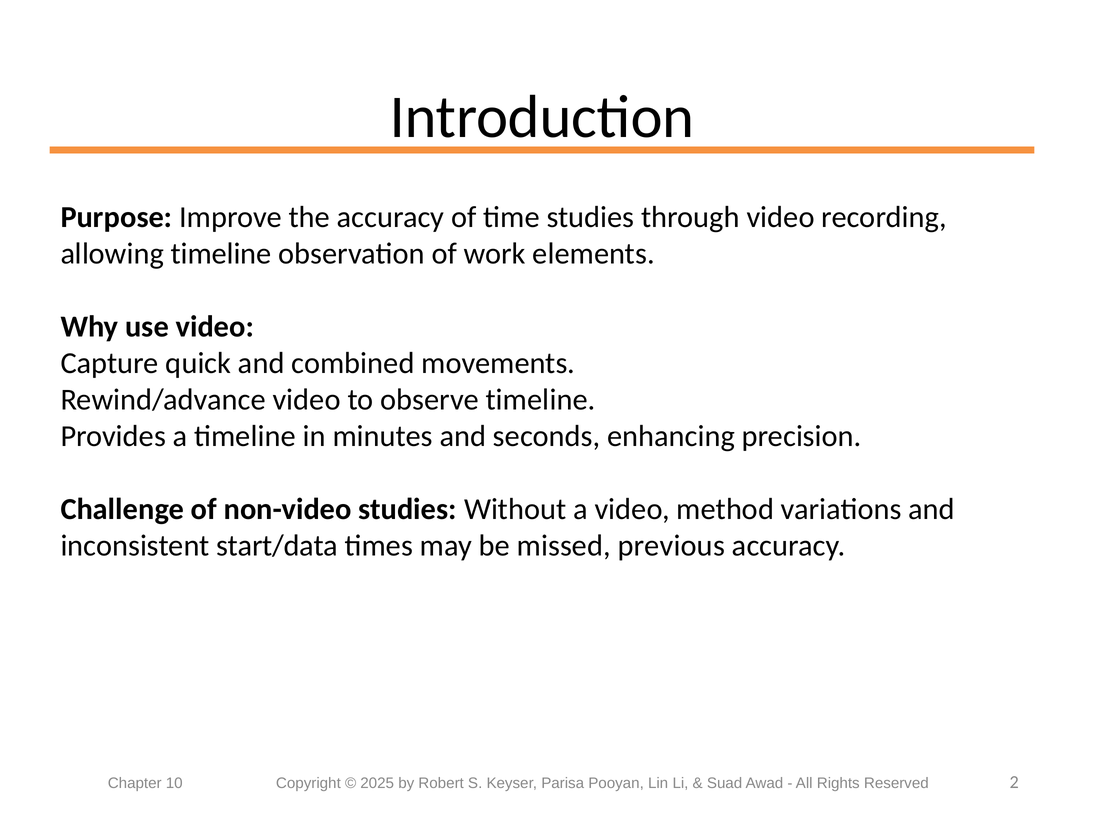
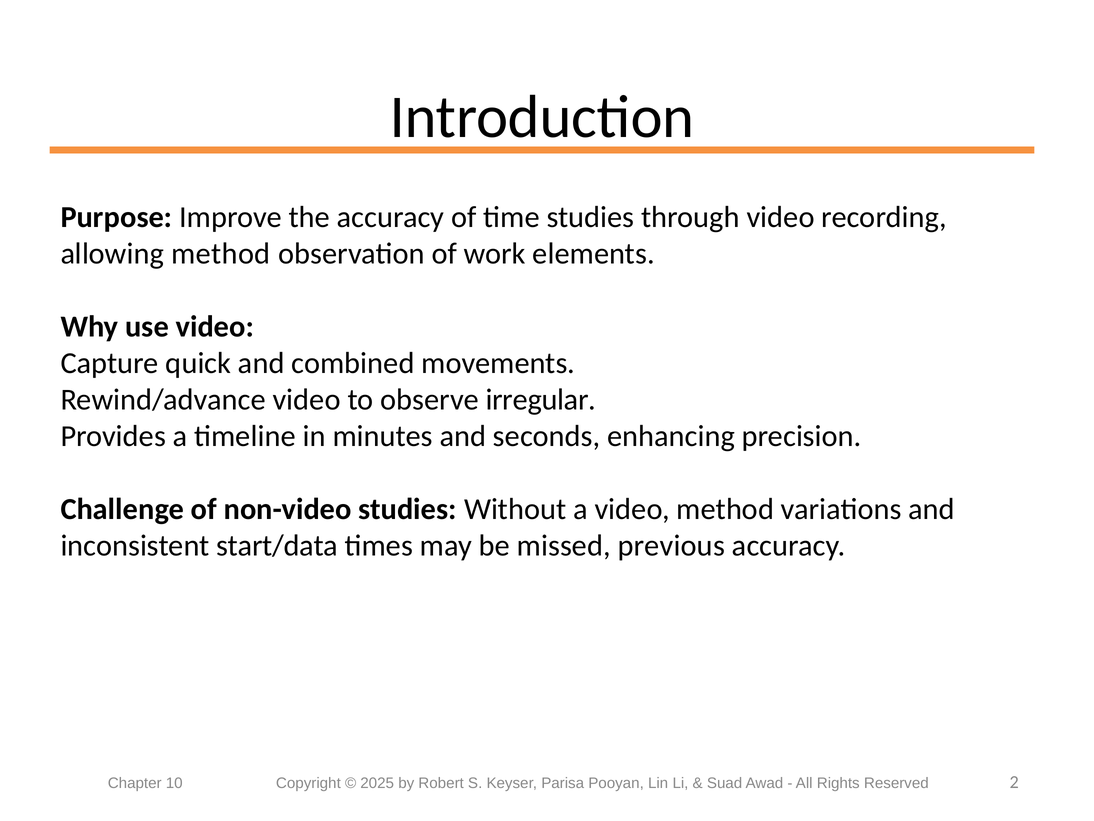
allowing timeline: timeline -> method
observe timeline: timeline -> irregular
